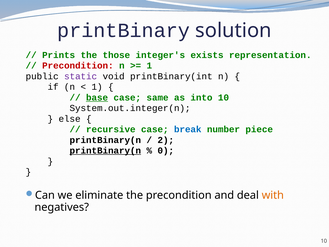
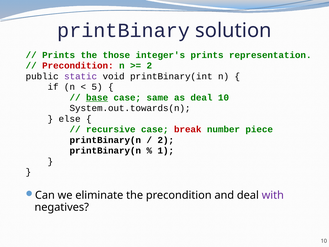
integer's exists: exists -> prints
1 at (149, 66): 1 -> 2
1 at (97, 87): 1 -> 5
as into: into -> deal
System.out.integer(n: System.out.integer(n -> System.out.towards(n
break colour: blue -> red
printBinary(n at (105, 150) underline: present -> none
0: 0 -> 1
with colour: orange -> purple
